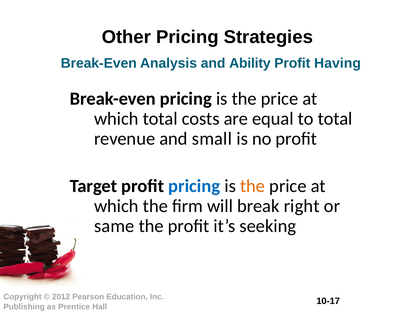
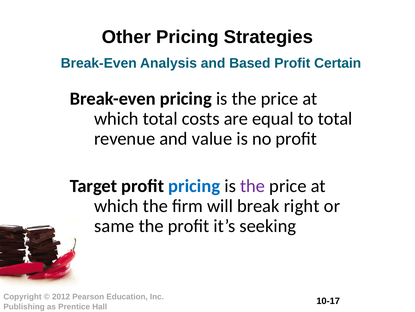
Ability: Ability -> Based
Having: Having -> Certain
small: small -> value
the at (253, 185) colour: orange -> purple
